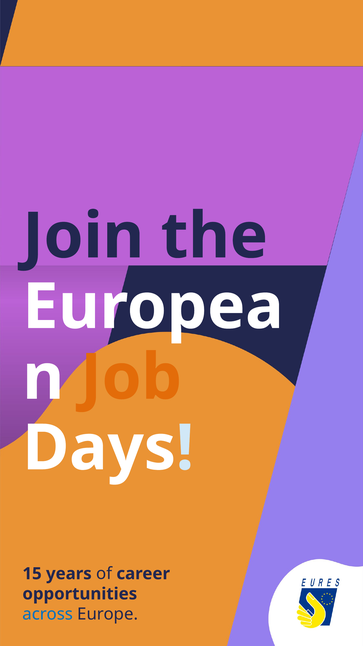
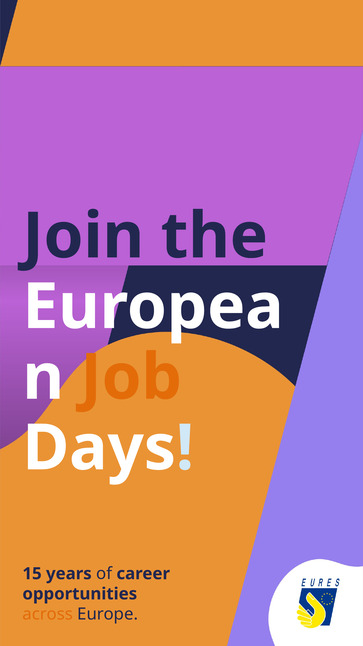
across colour: blue -> orange
